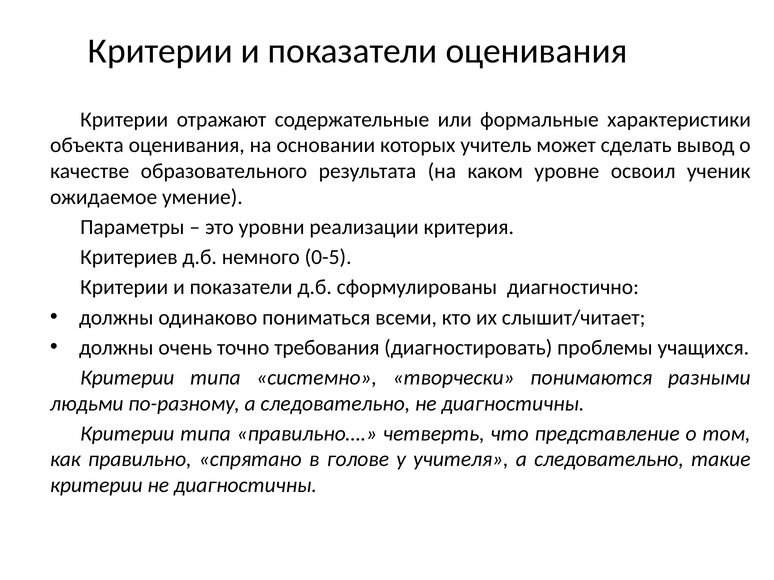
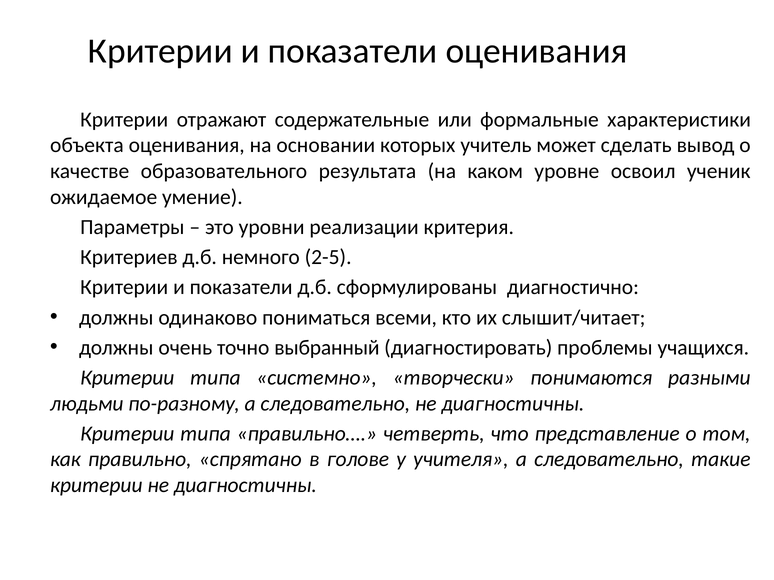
0-5: 0-5 -> 2-5
требования: требования -> выбранный
